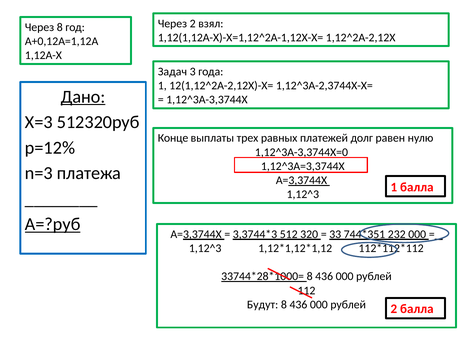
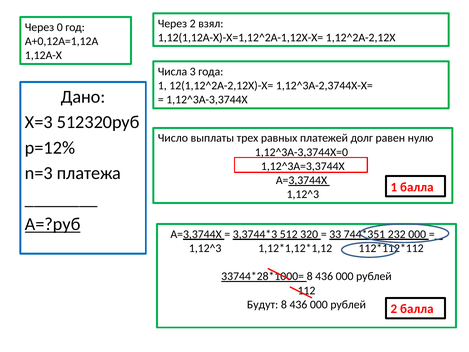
Через 8: 8 -> 0
Задач: Задач -> Числа
Дано underline: present -> none
Конце: Конце -> Число
